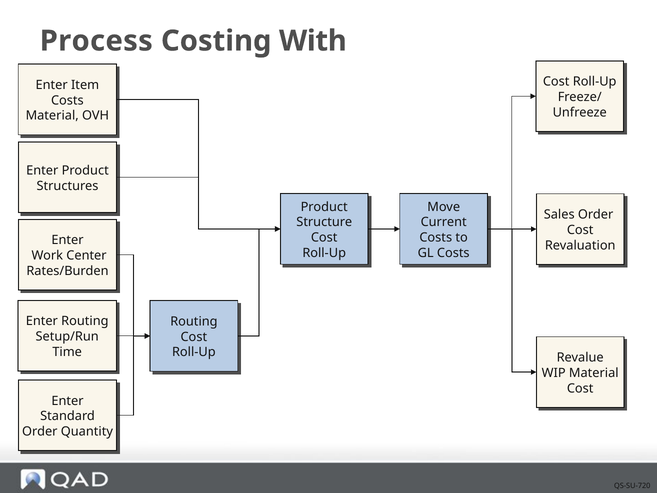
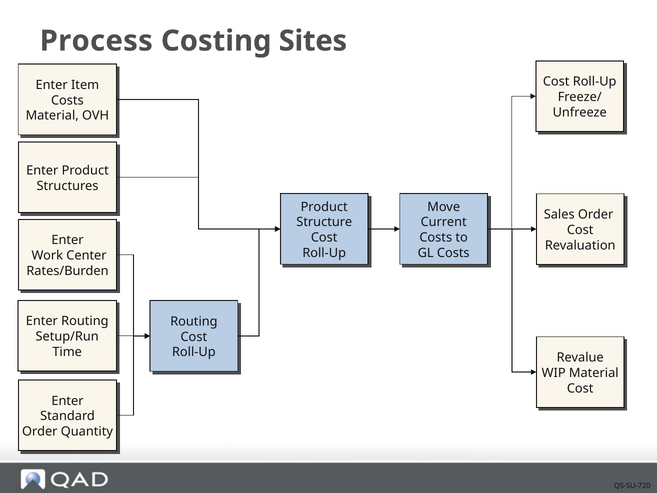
With: With -> Sites
